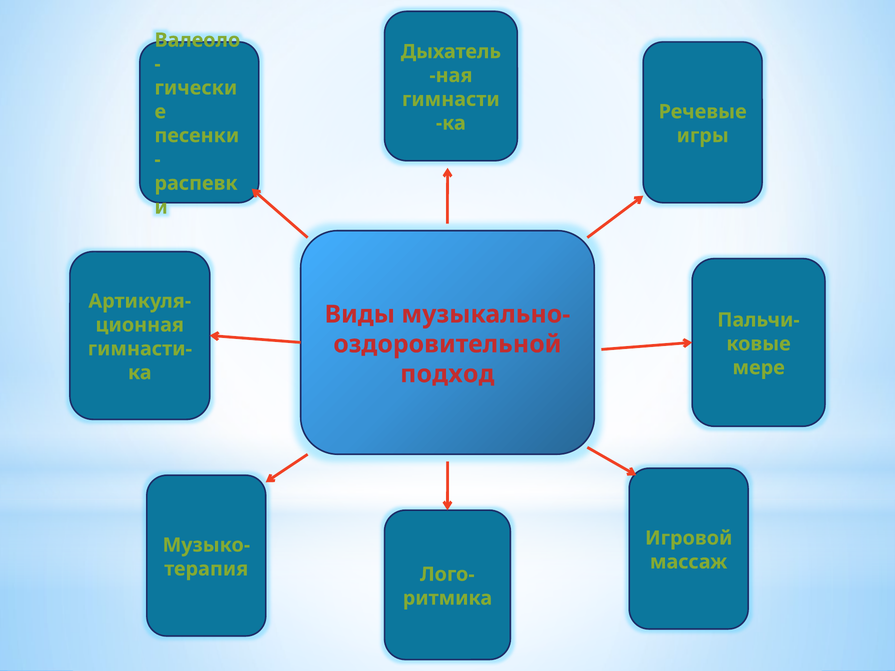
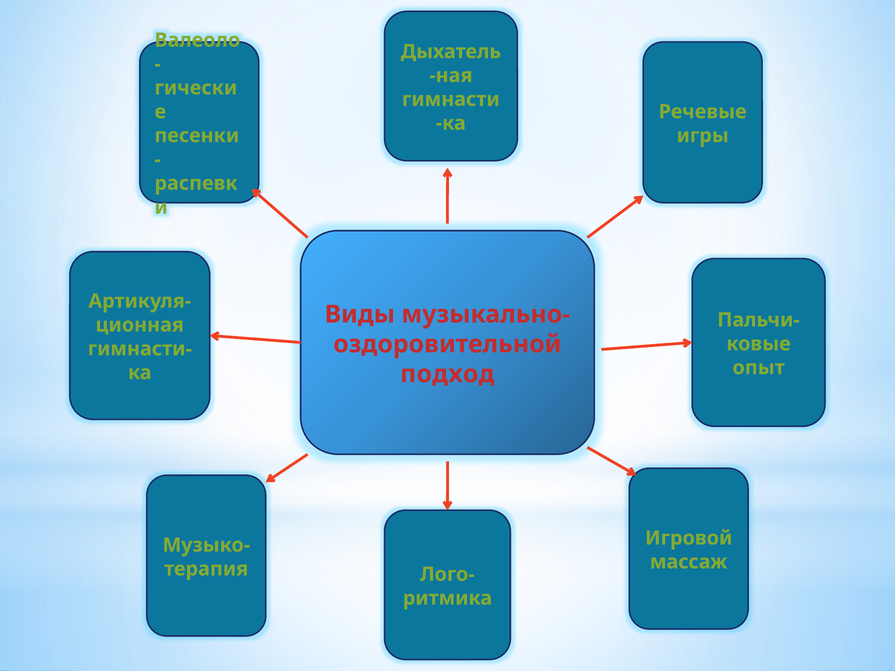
мере: мере -> опыт
